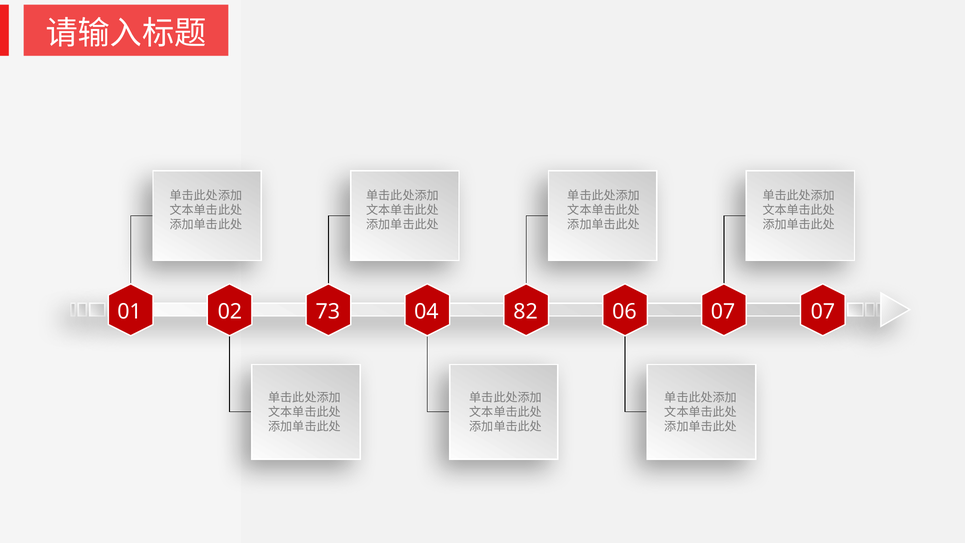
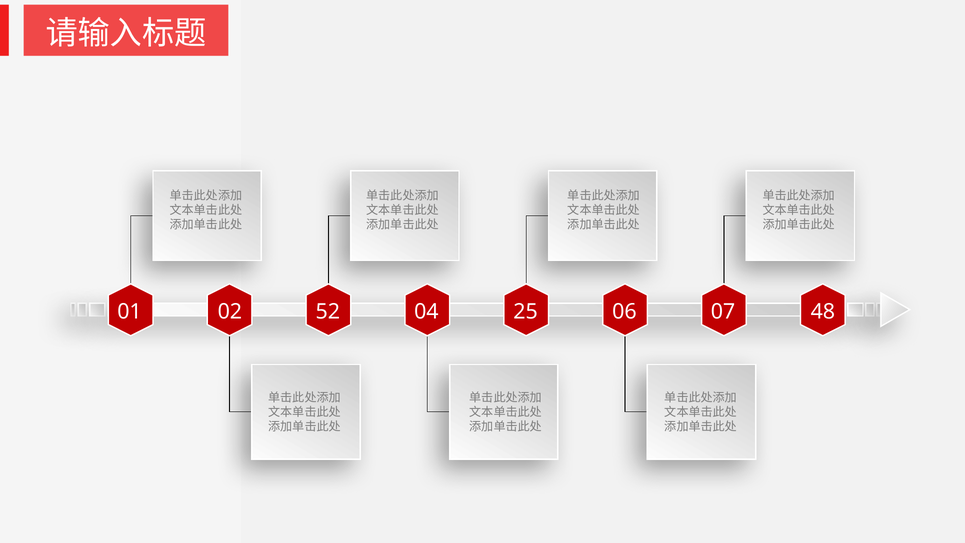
73: 73 -> 52
82: 82 -> 25
07 07: 07 -> 48
